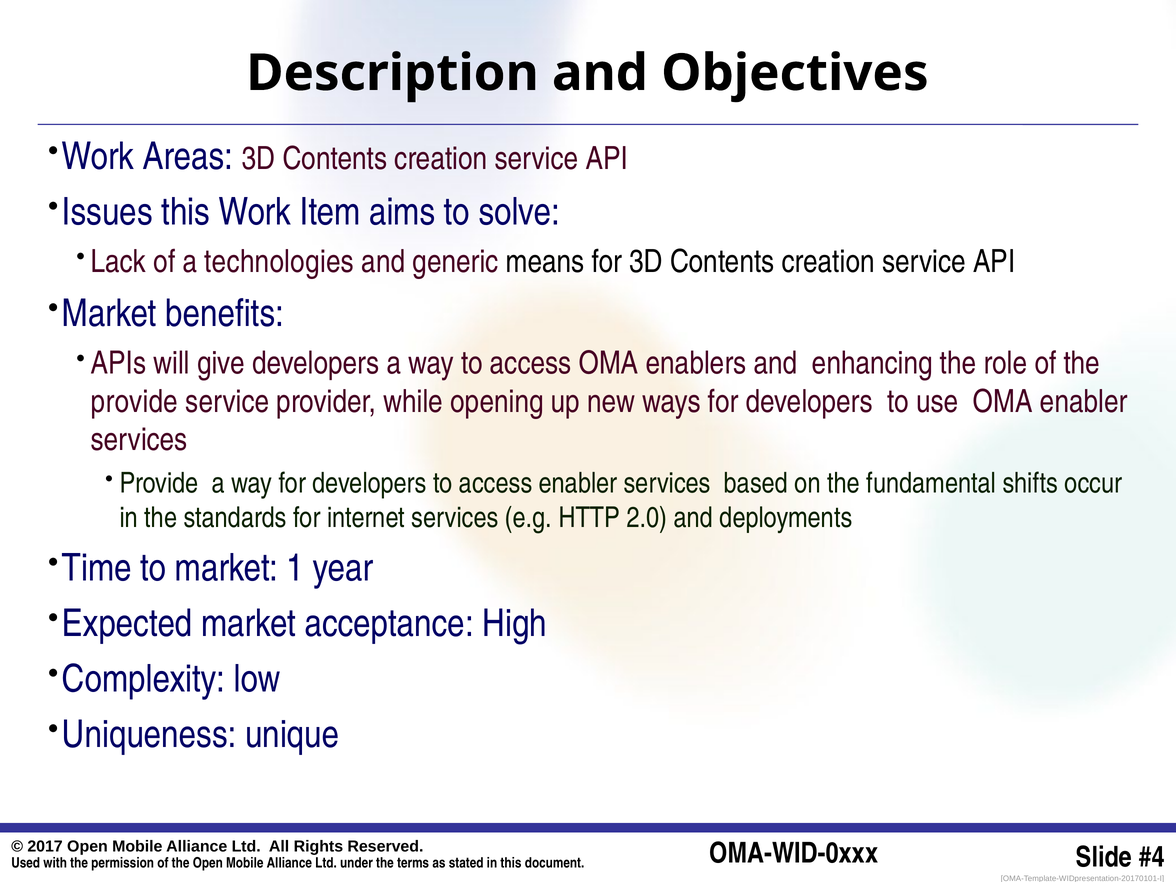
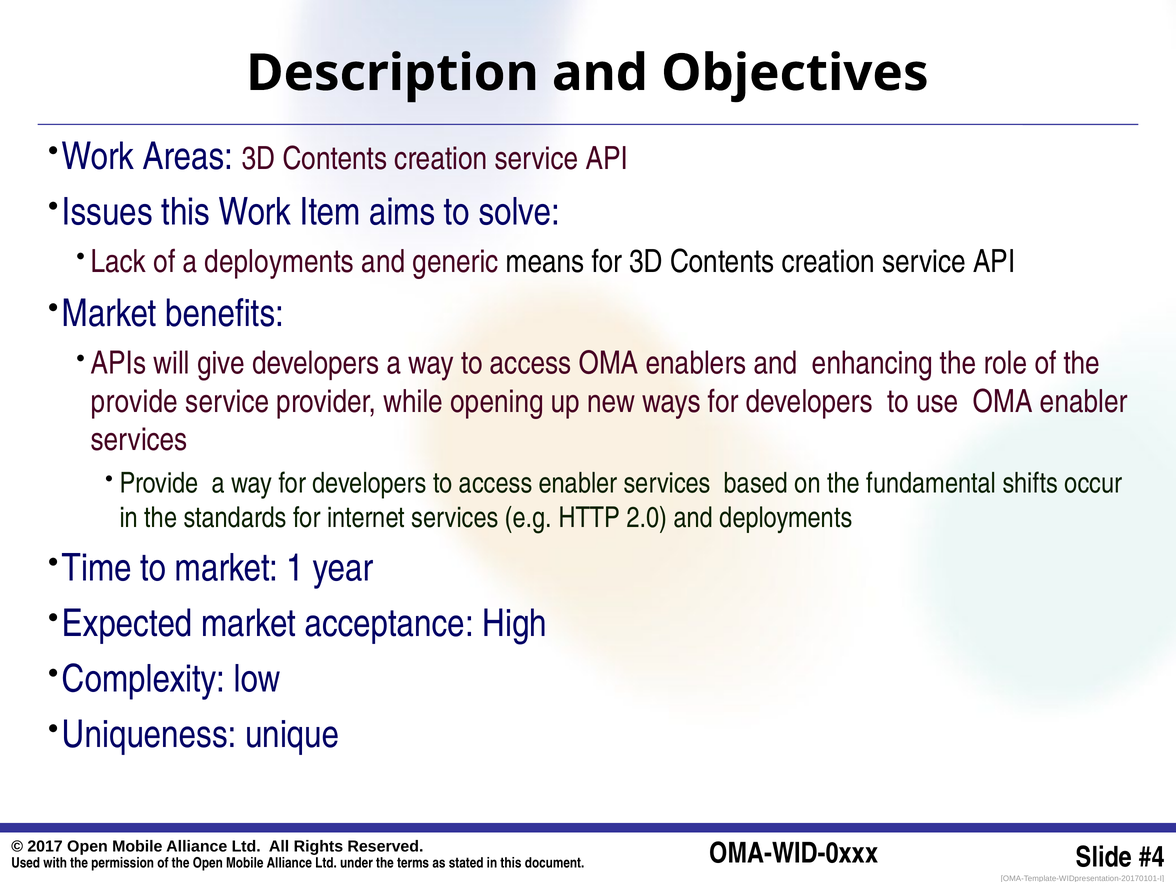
a technologies: technologies -> deployments
